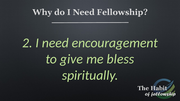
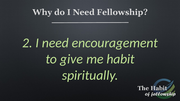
bless: bless -> habit
